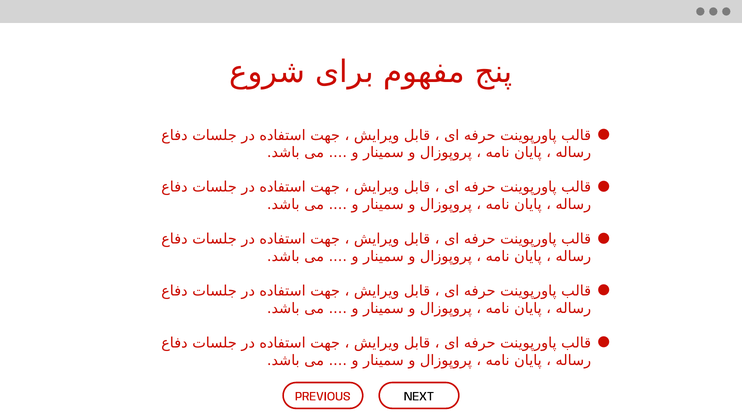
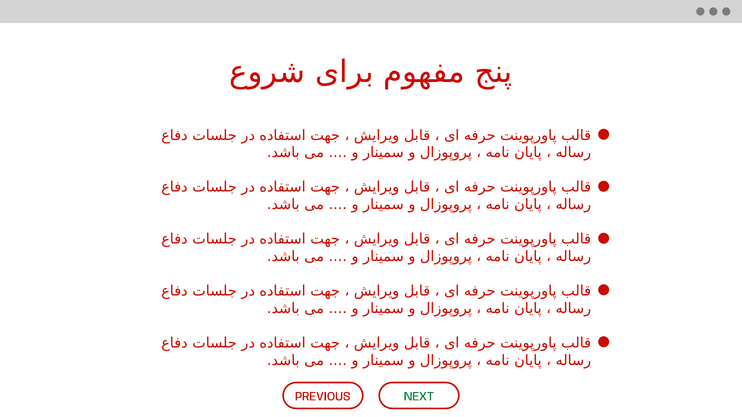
NEXT colour: black -> green
